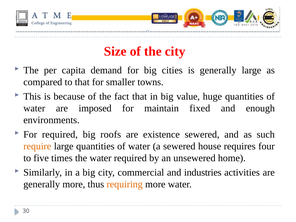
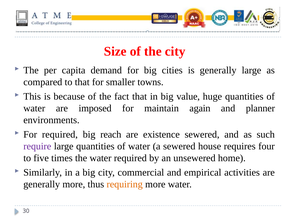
fixed: fixed -> again
enough: enough -> planner
roofs: roofs -> reach
require colour: orange -> purple
industries: industries -> empirical
